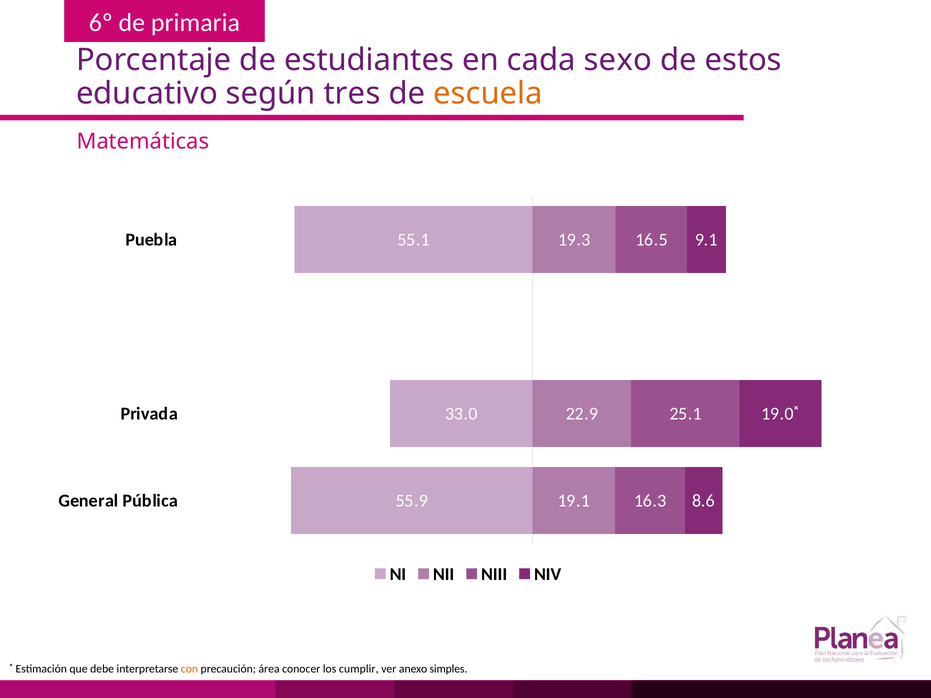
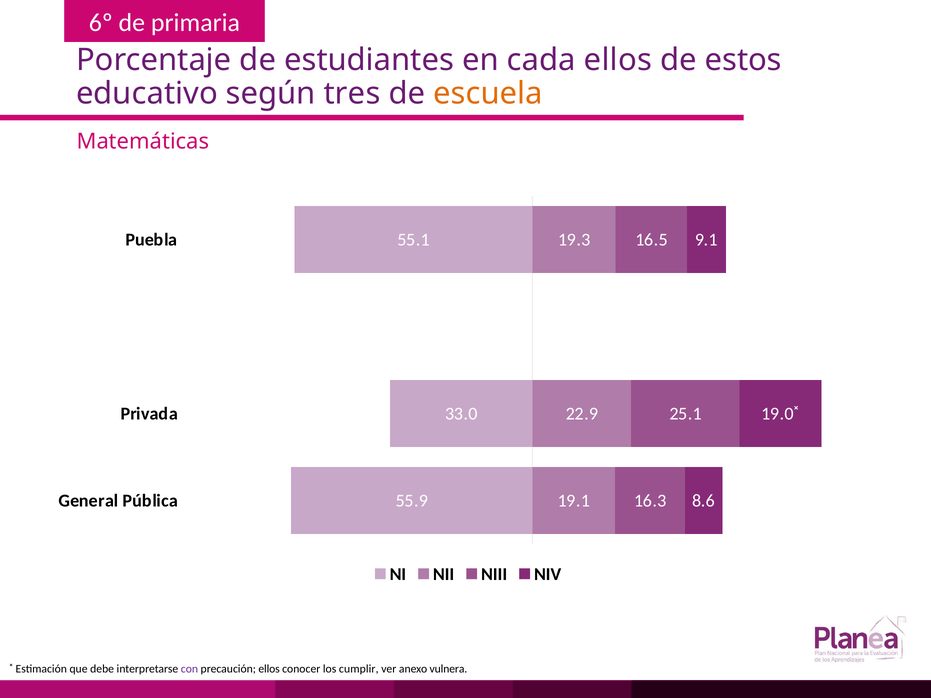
cada sexo: sexo -> ellos
con colour: orange -> purple
precaución área: área -> ellos
simples: simples -> vulnera
